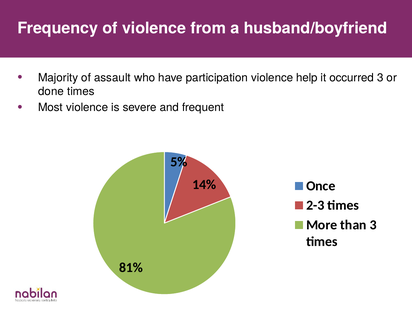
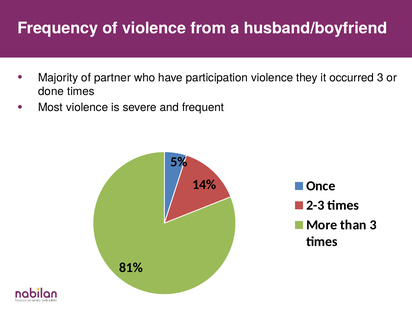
assault: assault -> partner
help: help -> they
